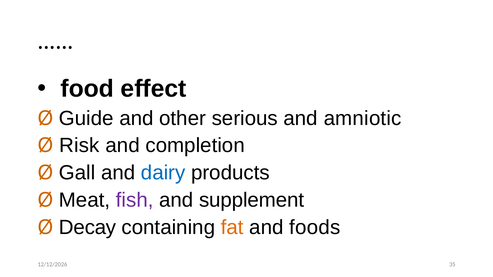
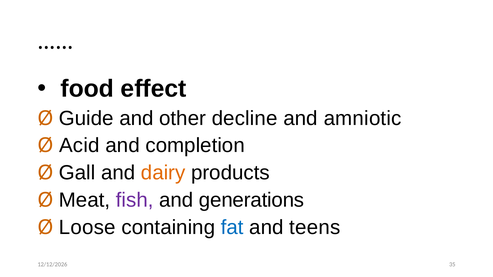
serious: serious -> decline
Risk: Risk -> Acid
dairy colour: blue -> orange
supplement: supplement -> generations
Decay: Decay -> Loose
fat colour: orange -> blue
foods: foods -> teens
